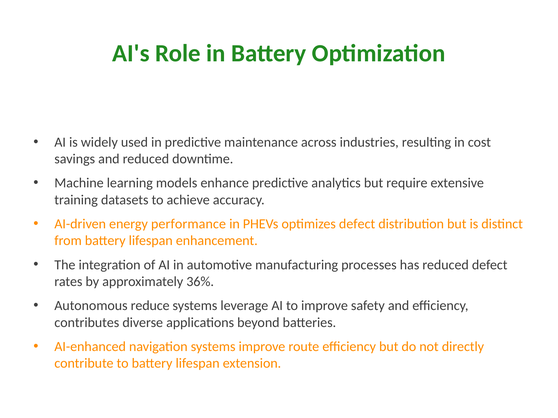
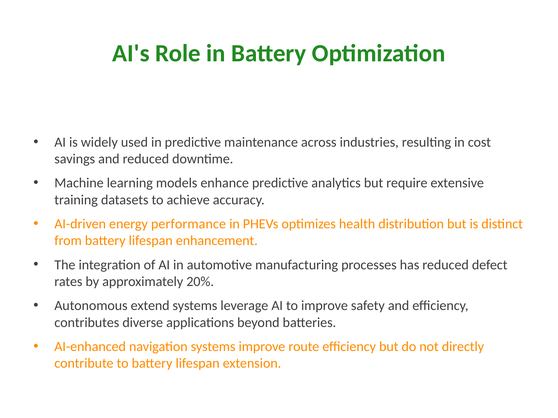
optimizes defect: defect -> health
36%: 36% -> 20%
reduce: reduce -> extend
